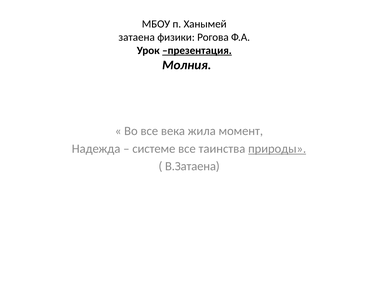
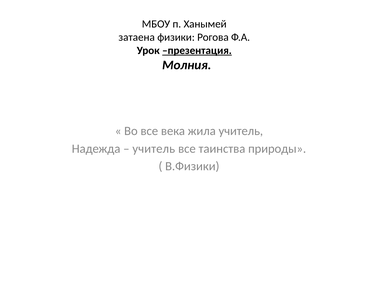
жила момент: момент -> учитель
системе at (154, 149): системе -> учитель
природы underline: present -> none
В.Затаена: В.Затаена -> В.Физики
